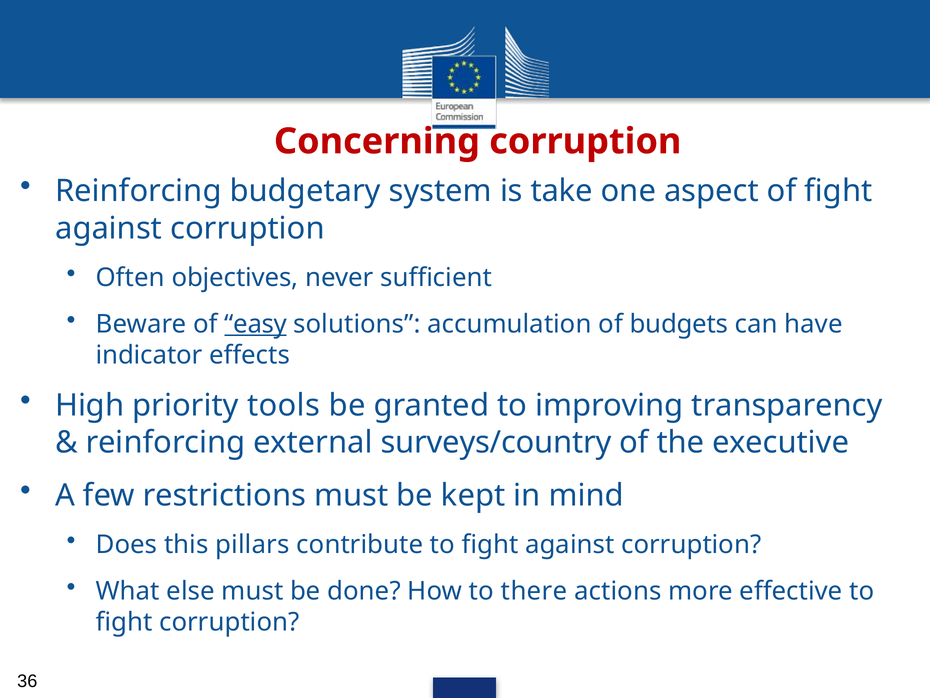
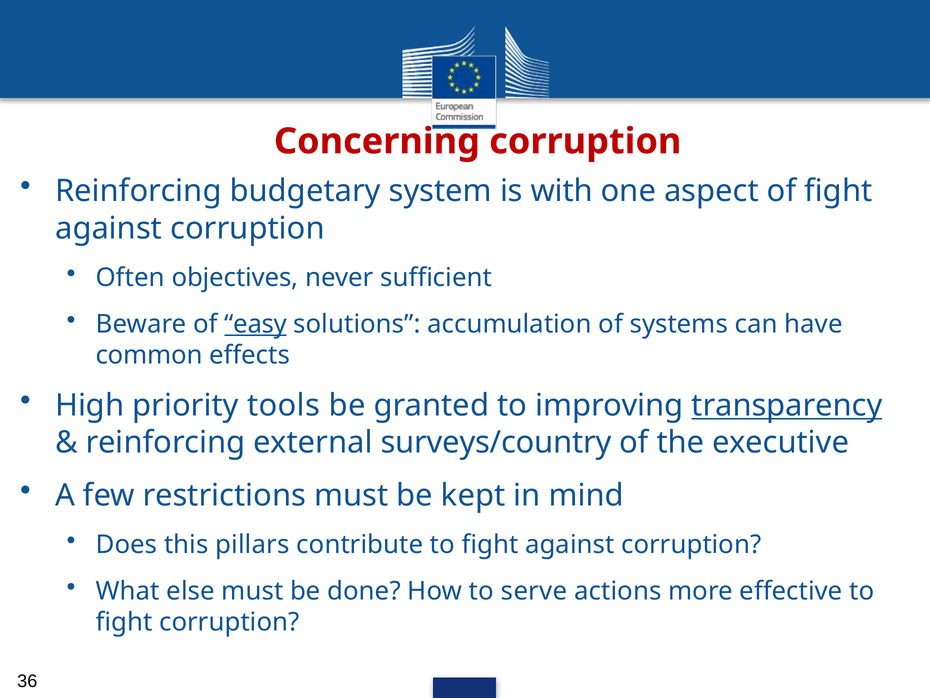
take: take -> with
budgets: budgets -> systems
indicator: indicator -> common
transparency underline: none -> present
there: there -> serve
